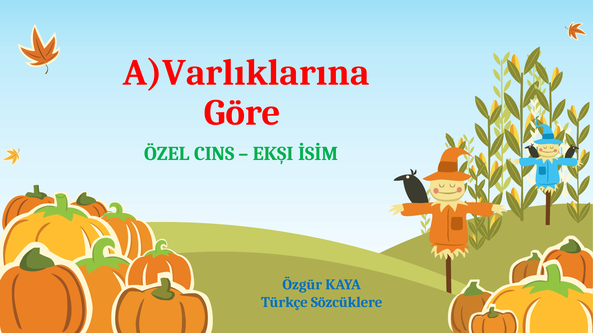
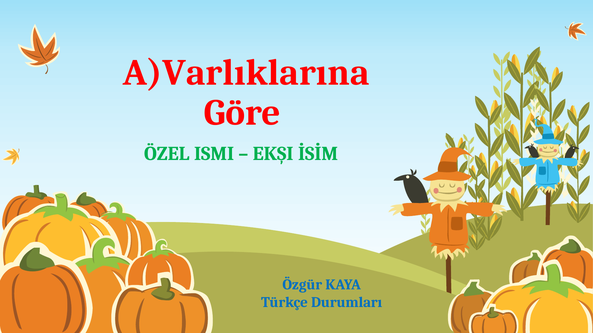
CINS: CINS -> ISMI
Sözcüklere: Sözcüklere -> Durumları
